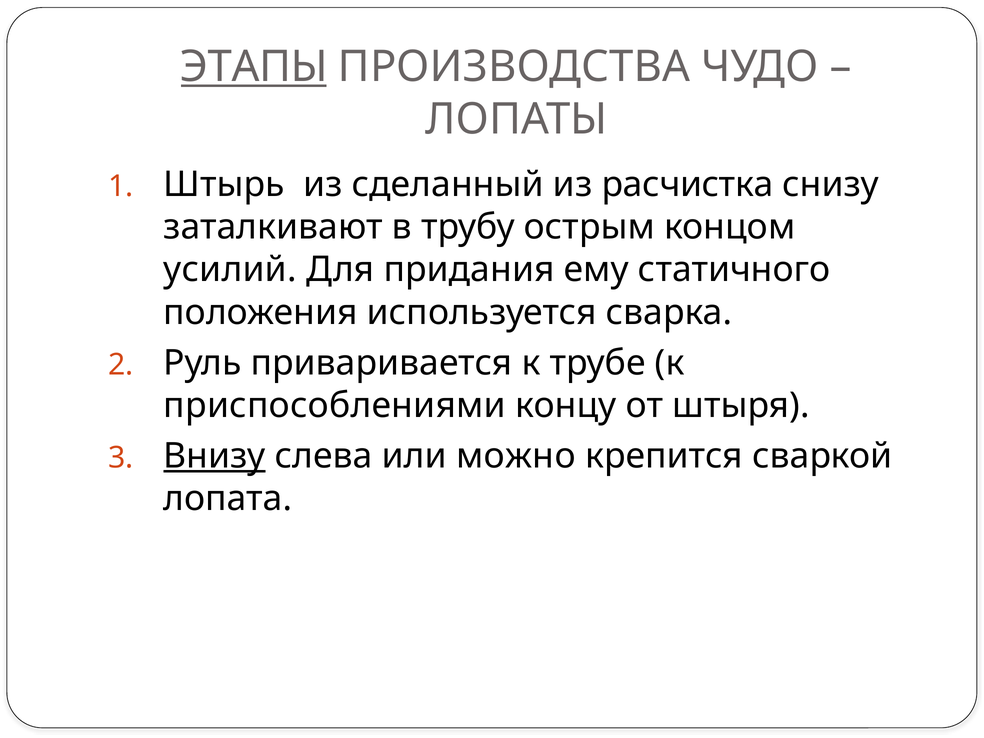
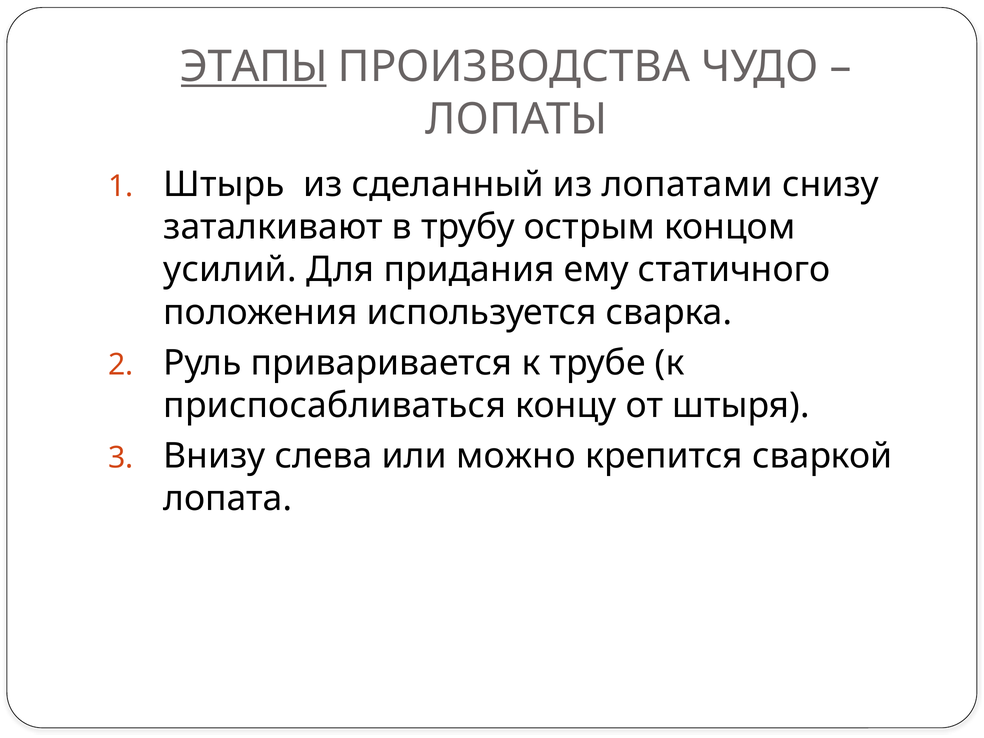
расчистка: расчистка -> лопатами
приспособлениями: приспособлениями -> приспосабливаться
Внизу underline: present -> none
